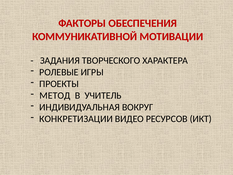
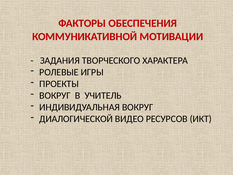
МЕТОД at (55, 95): МЕТОД -> ВОКРУГ
КОНКРЕТИЗАЦИИ: КОНКРЕТИЗАЦИИ -> ДИАЛОГИЧЕСКОЙ
